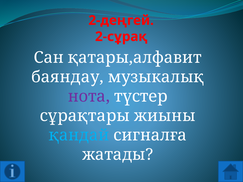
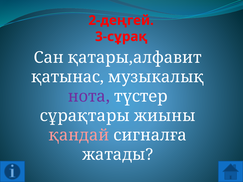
2-сұрақ: 2-сұрақ -> 3-сұрақ
баяндау: баяндау -> қатынас
қандай colour: light blue -> pink
